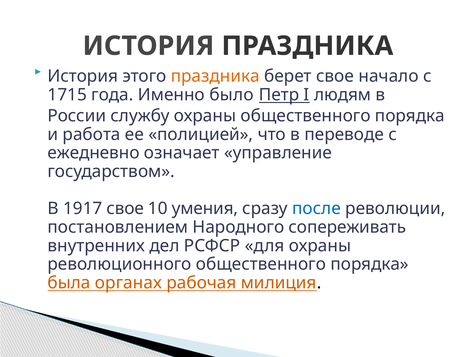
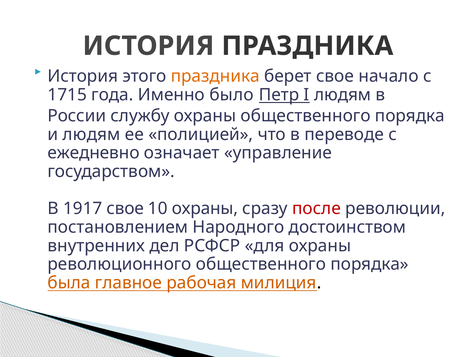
и работа: работа -> людям
10 умения: умения -> охраны
после colour: blue -> red
сопереживать: сопереживать -> достоинством
органах: органах -> главное
